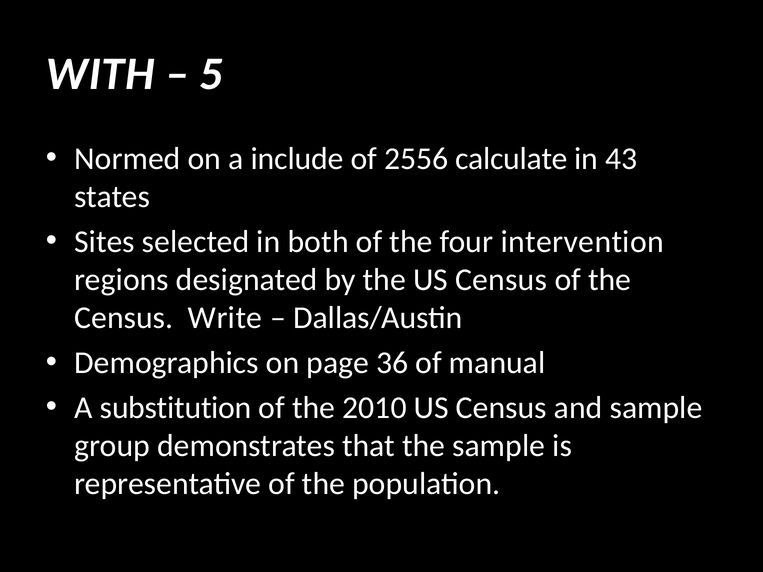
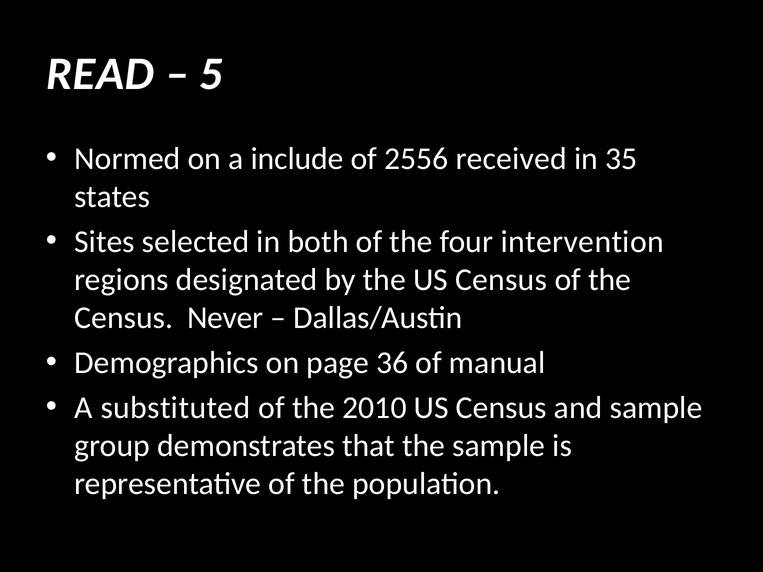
WITH: WITH -> READ
calculate: calculate -> received
43: 43 -> 35
Write: Write -> Never
substitution: substitution -> substituted
